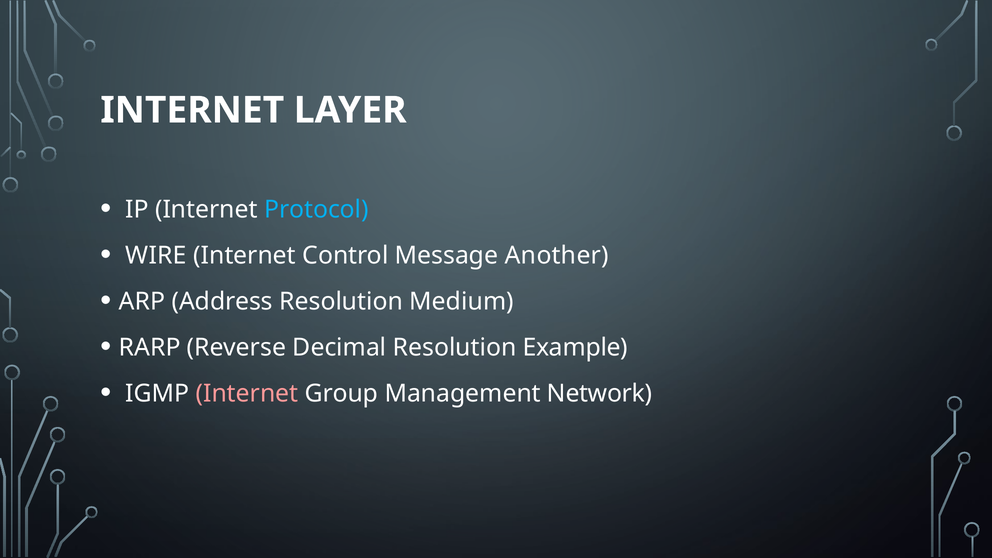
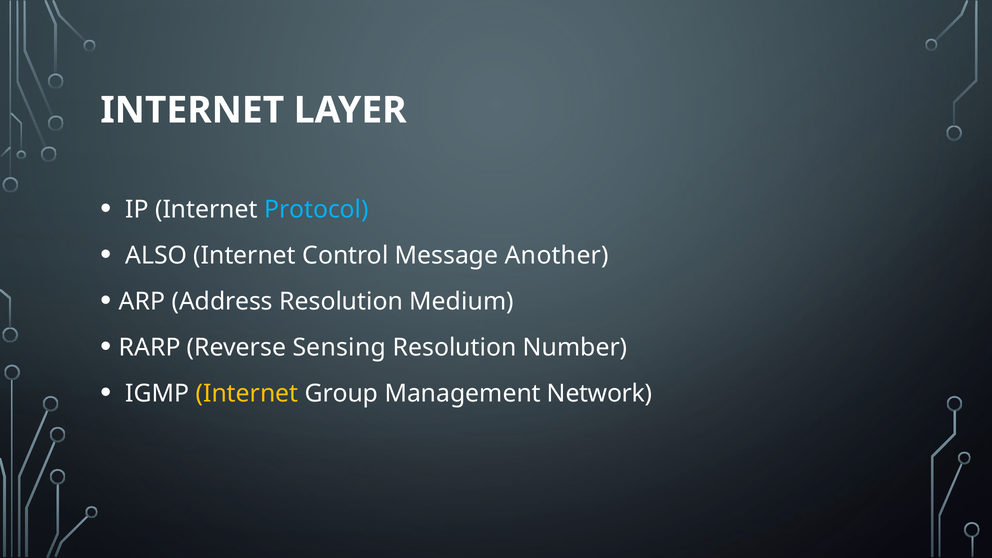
WIRE: WIRE -> ALSO
Decimal: Decimal -> Sensing
Example: Example -> Number
Internet at (247, 394) colour: pink -> yellow
